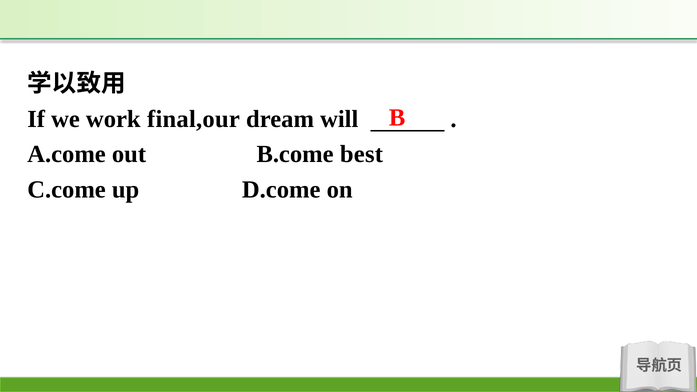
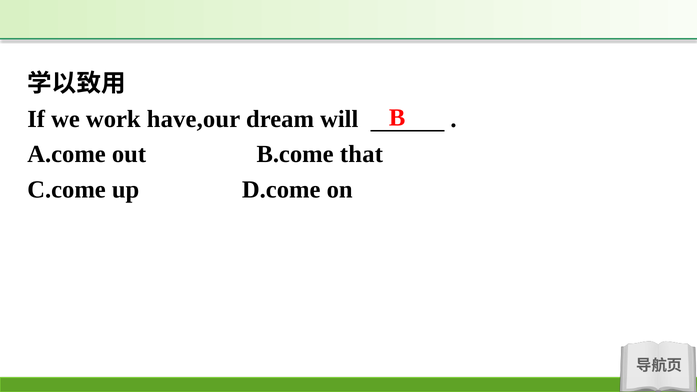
final,our: final,our -> have,our
best: best -> that
